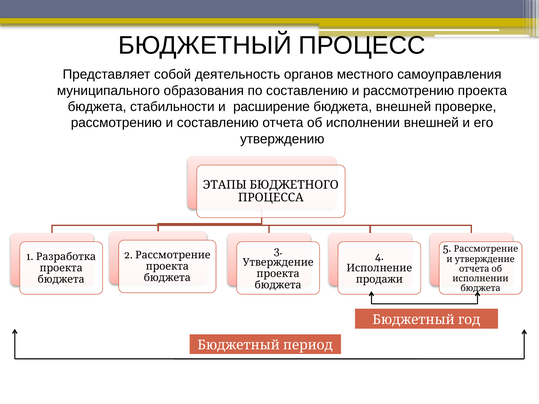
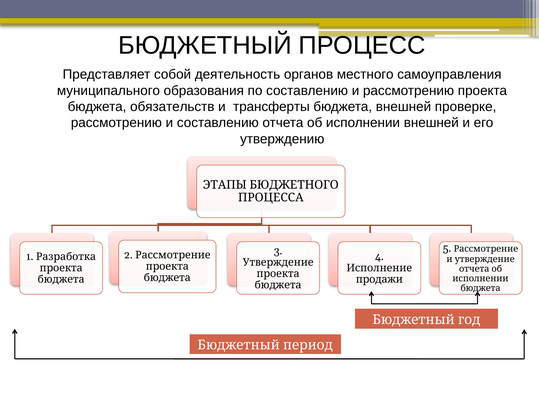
стабильности: стабильности -> обязательств
расширение: расширение -> трансферты
